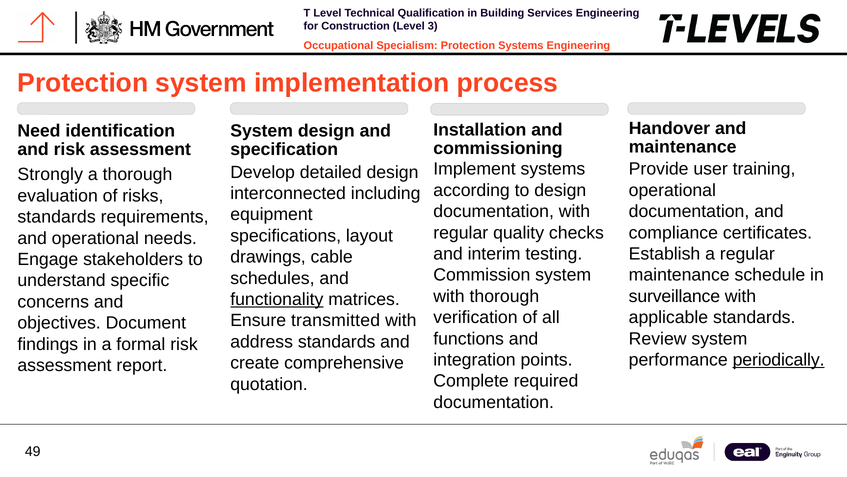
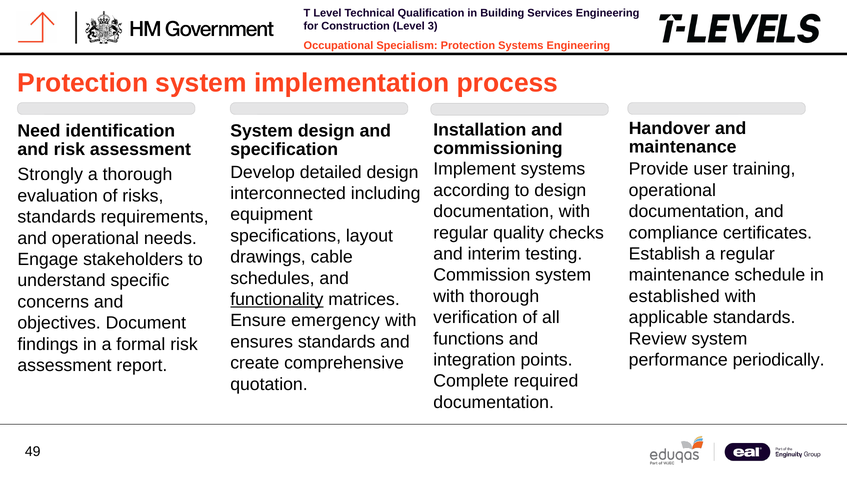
surveillance: surveillance -> established
transmitted: transmitted -> emergency
address: address -> ensures
periodically underline: present -> none
